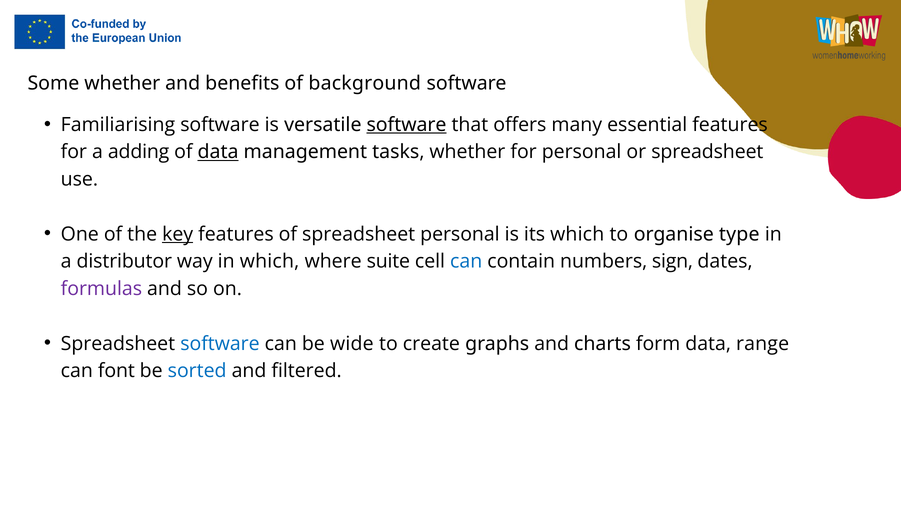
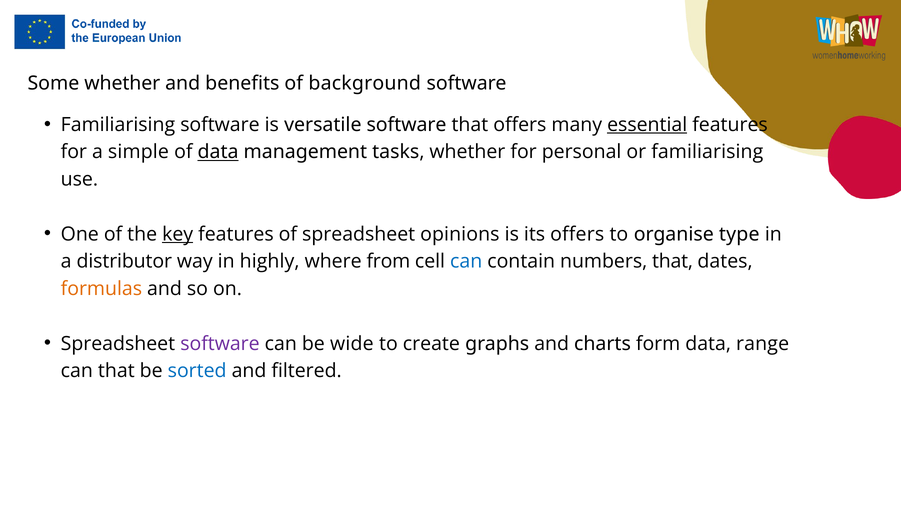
software at (407, 125) underline: present -> none
essential underline: none -> present
adding: adding -> simple
or spreadsheet: spreadsheet -> familiarising
spreadsheet personal: personal -> opinions
its which: which -> offers
in which: which -> highly
suite: suite -> from
numbers sign: sign -> that
formulas colour: purple -> orange
software at (220, 343) colour: blue -> purple
can font: font -> that
